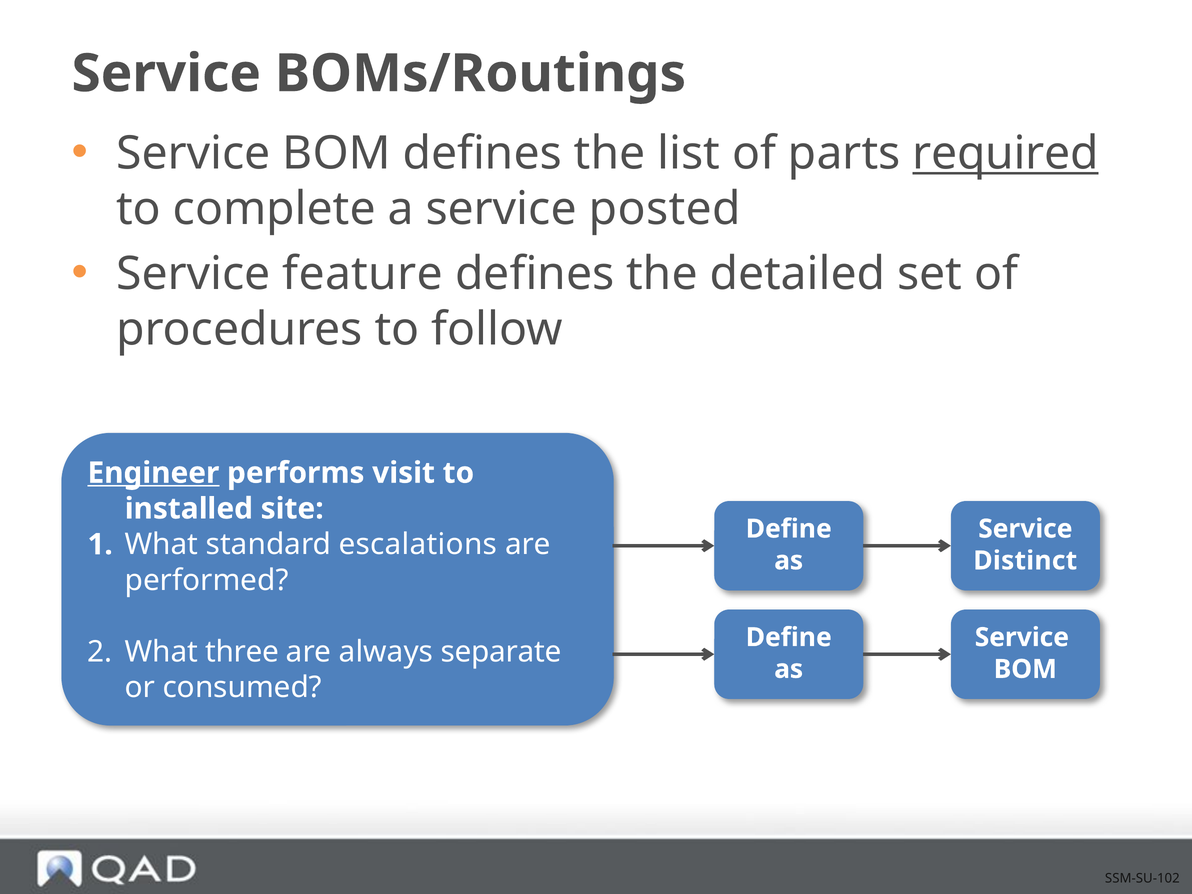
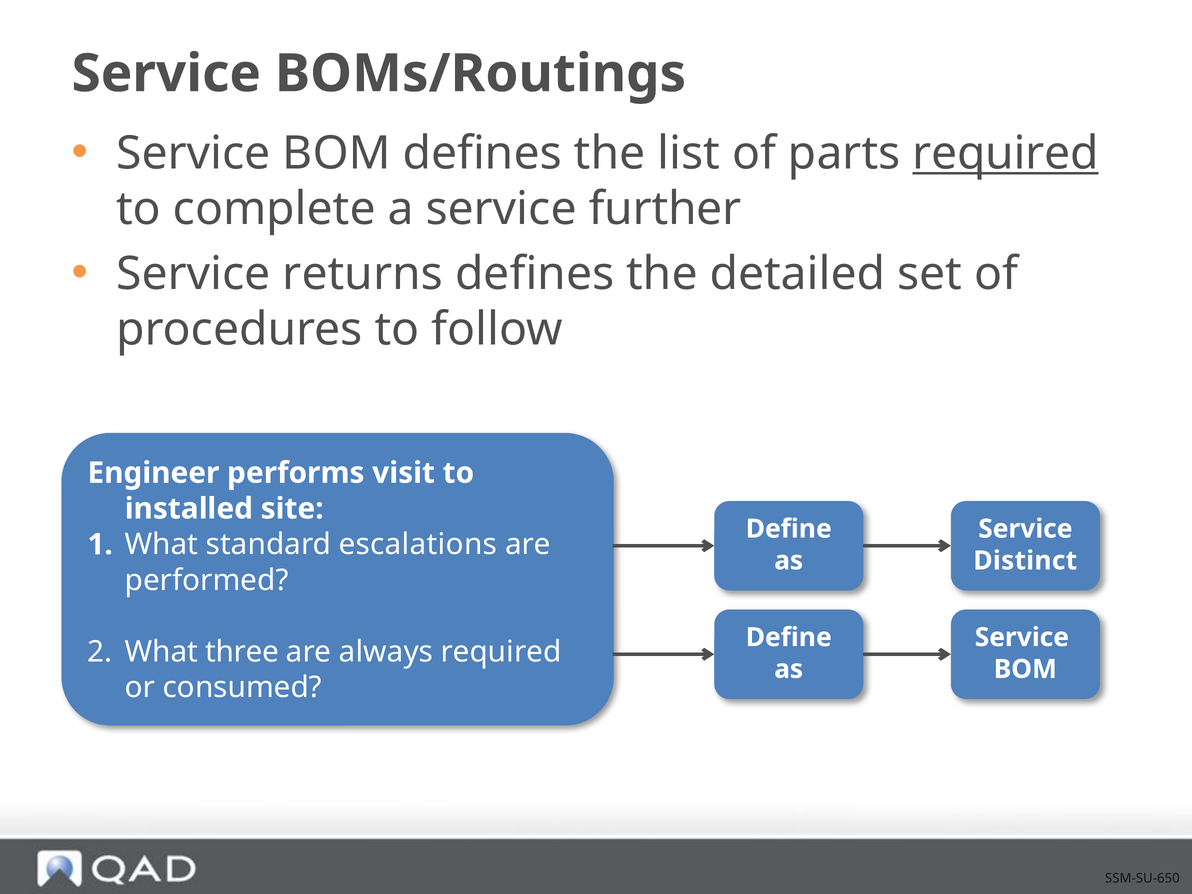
posted: posted -> further
feature: feature -> returns
Engineer underline: present -> none
always separate: separate -> required
SSM-SU-102: SSM-SU-102 -> SSM-SU-650
